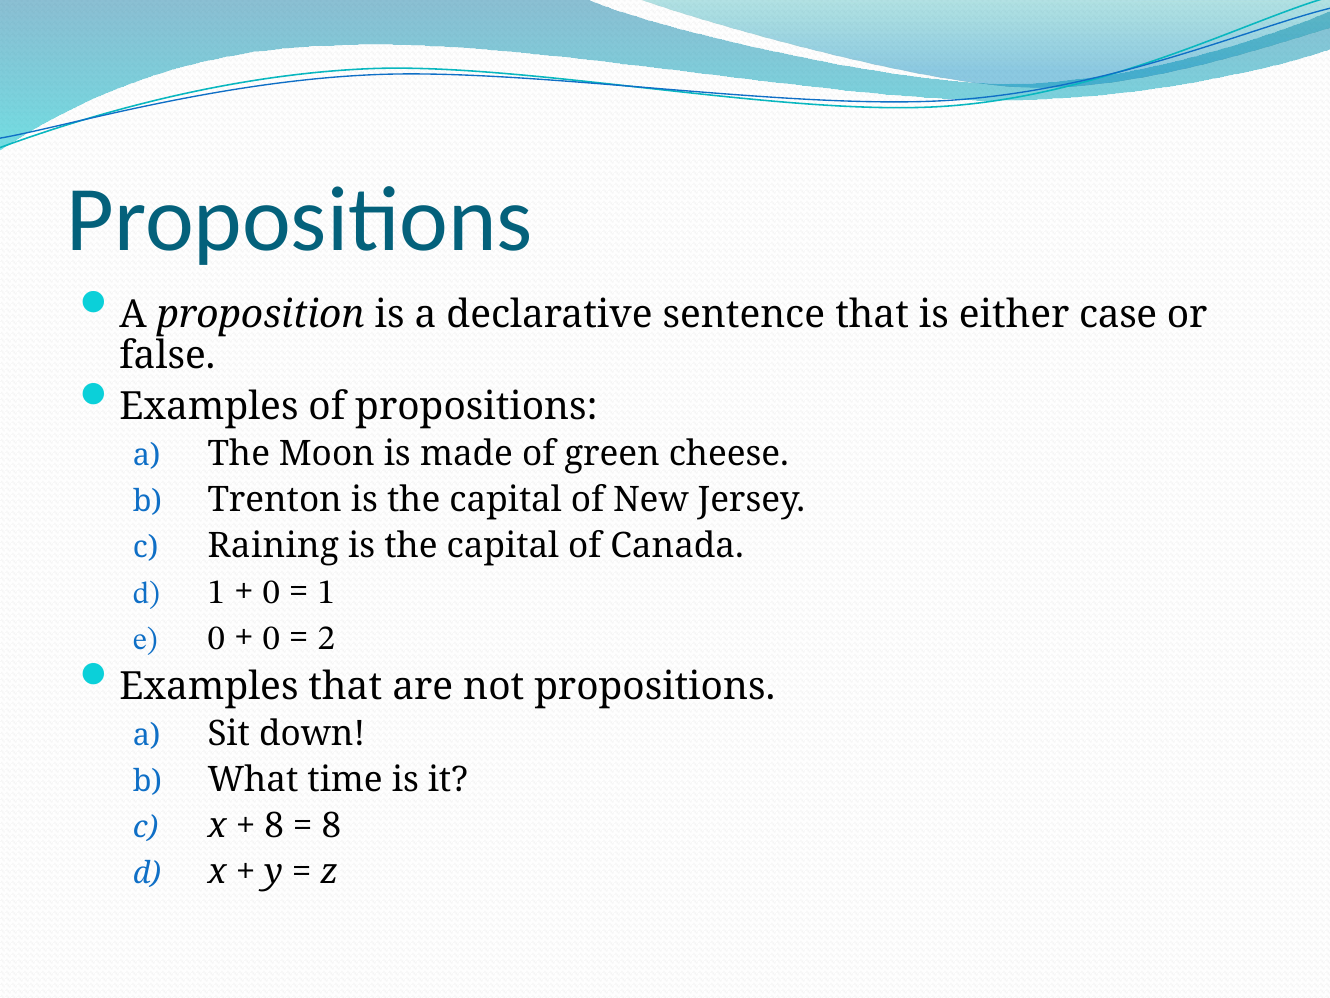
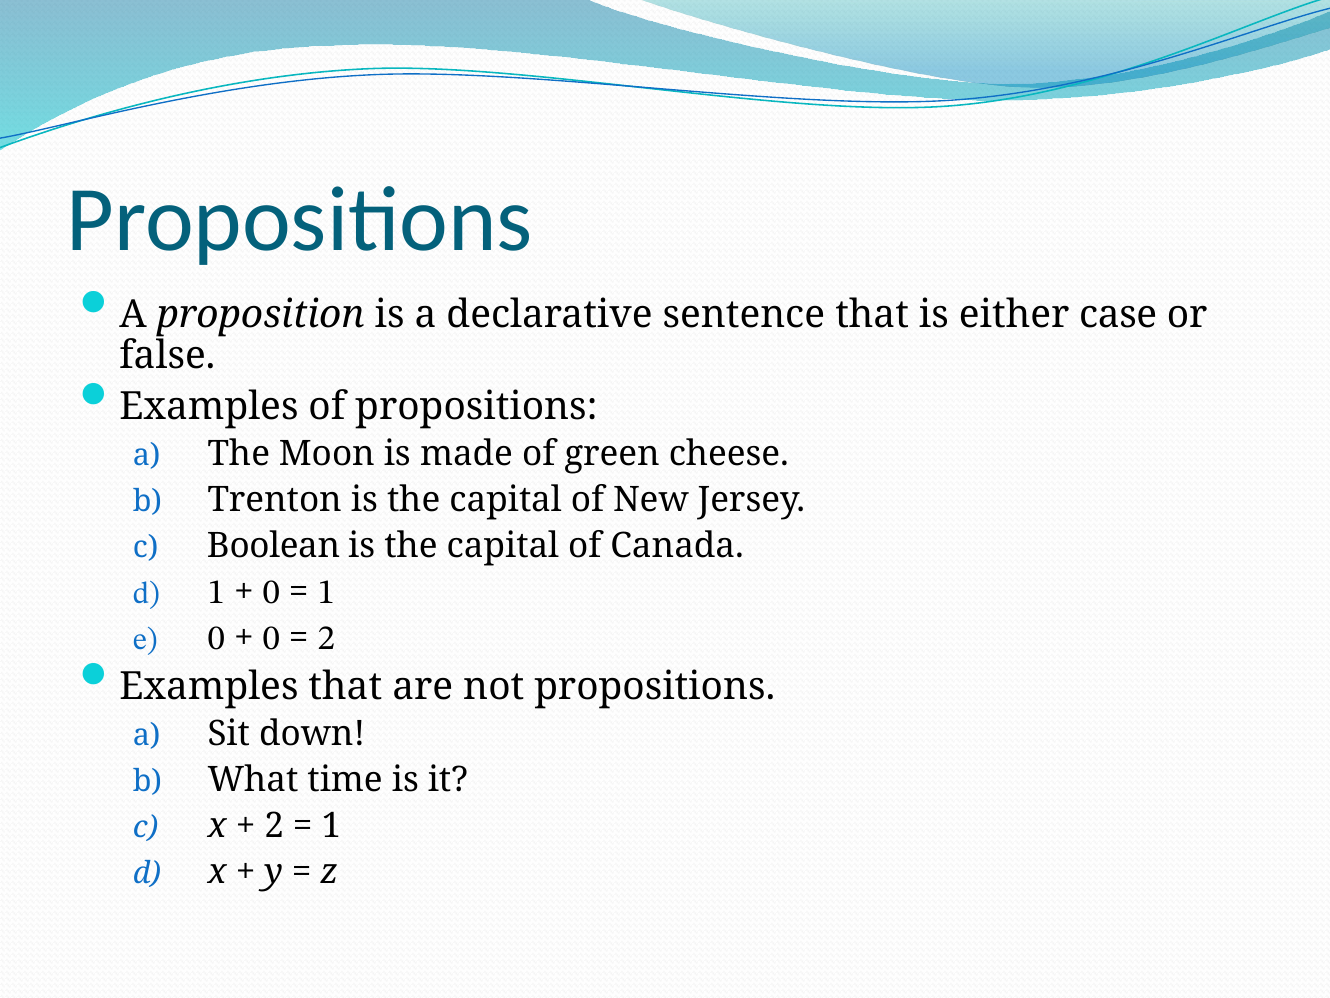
Raining: Raining -> Boolean
8 at (274, 825): 8 -> 2
8 at (332, 825): 8 -> 1
